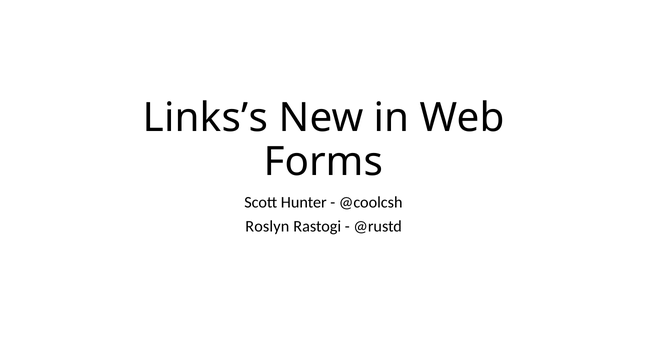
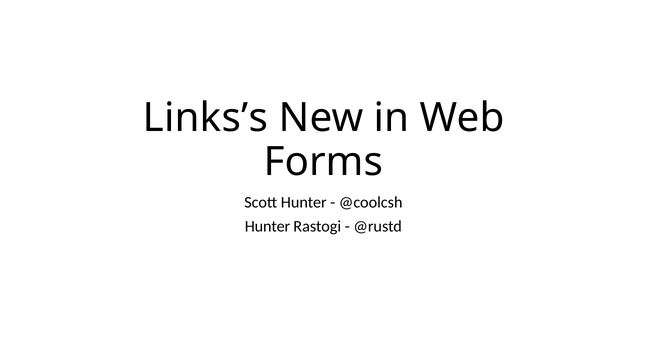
Roslyn at (267, 226): Roslyn -> Hunter
